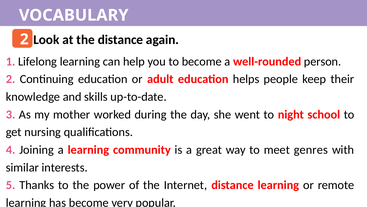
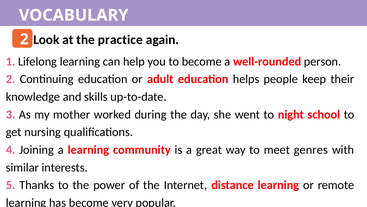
the distance: distance -> practice
